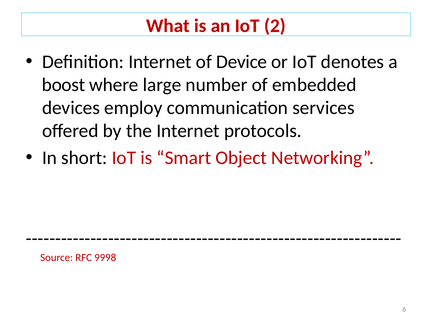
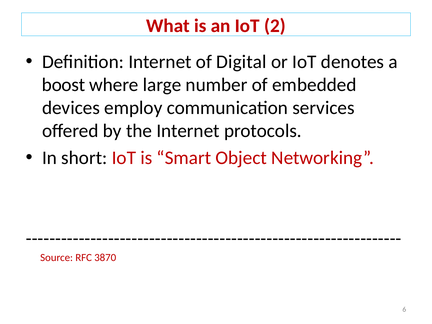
Device: Device -> Digital
9998: 9998 -> 3870
